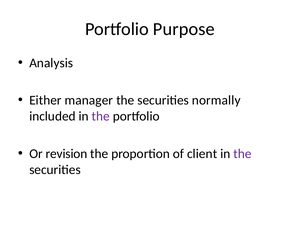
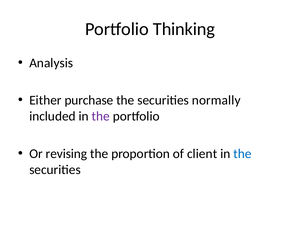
Purpose: Purpose -> Thinking
manager: manager -> purchase
revision: revision -> revising
the at (242, 154) colour: purple -> blue
